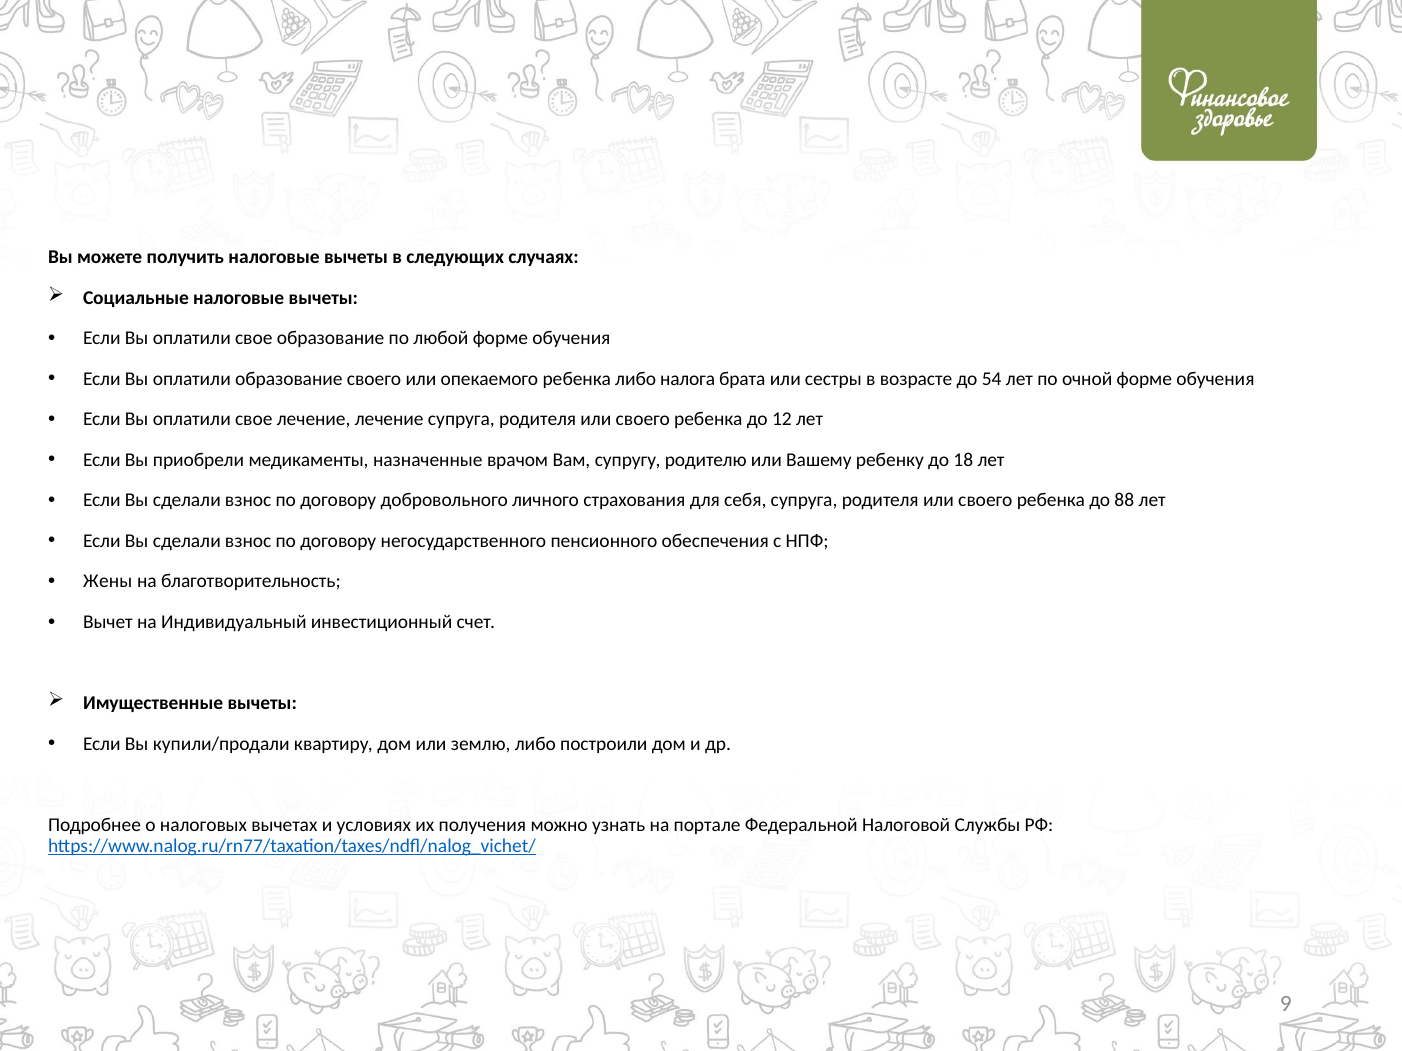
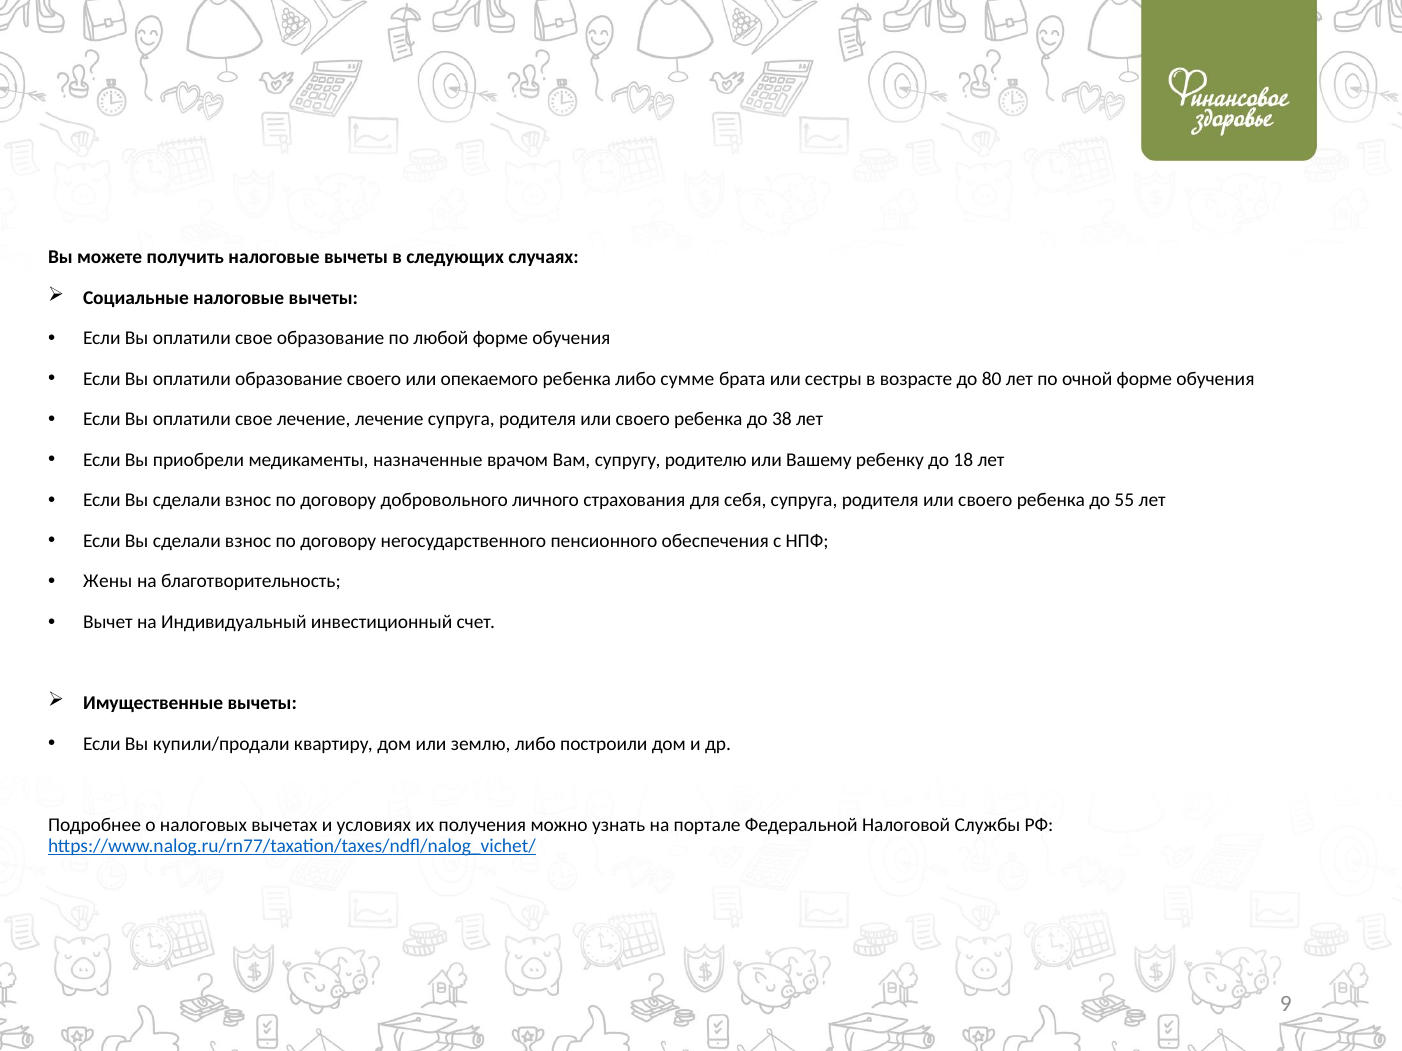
налога: налога -> сумме
54: 54 -> 80
12: 12 -> 38
88: 88 -> 55
